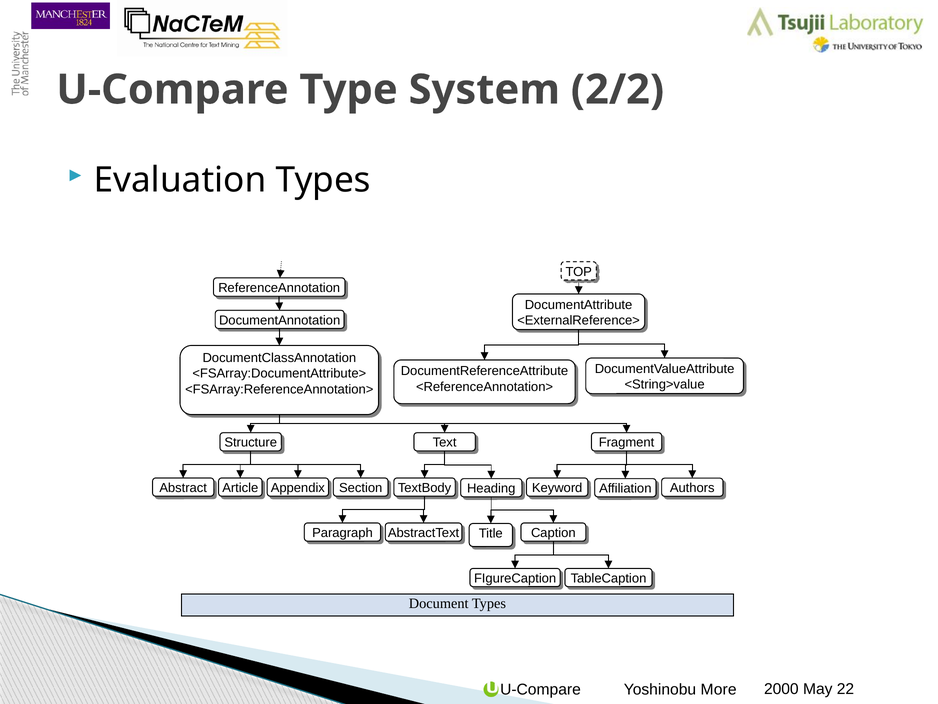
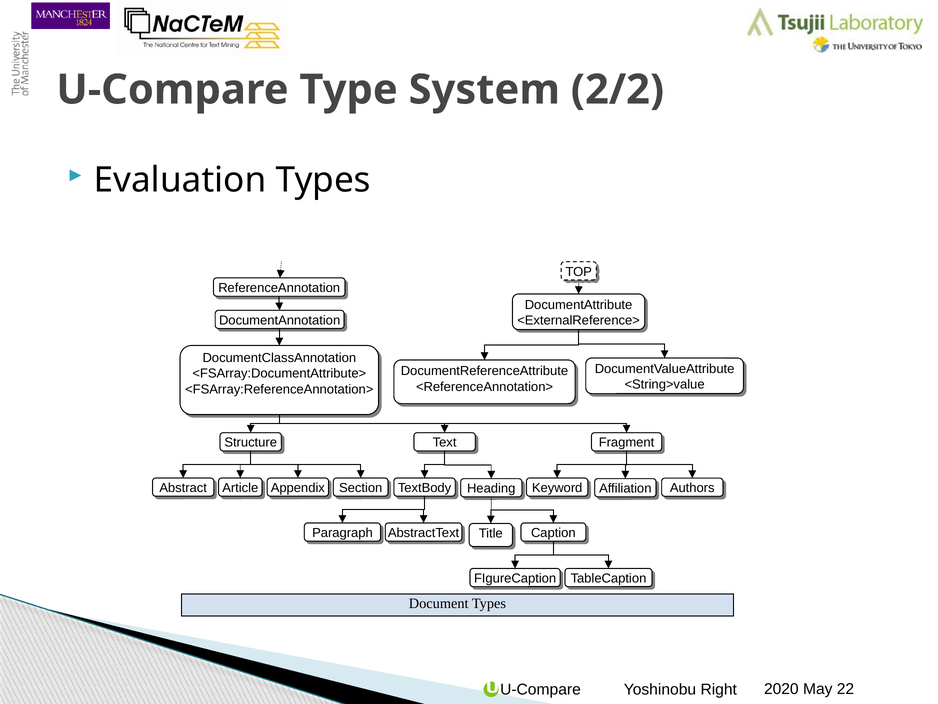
2000: 2000 -> 2020
More: More -> Right
